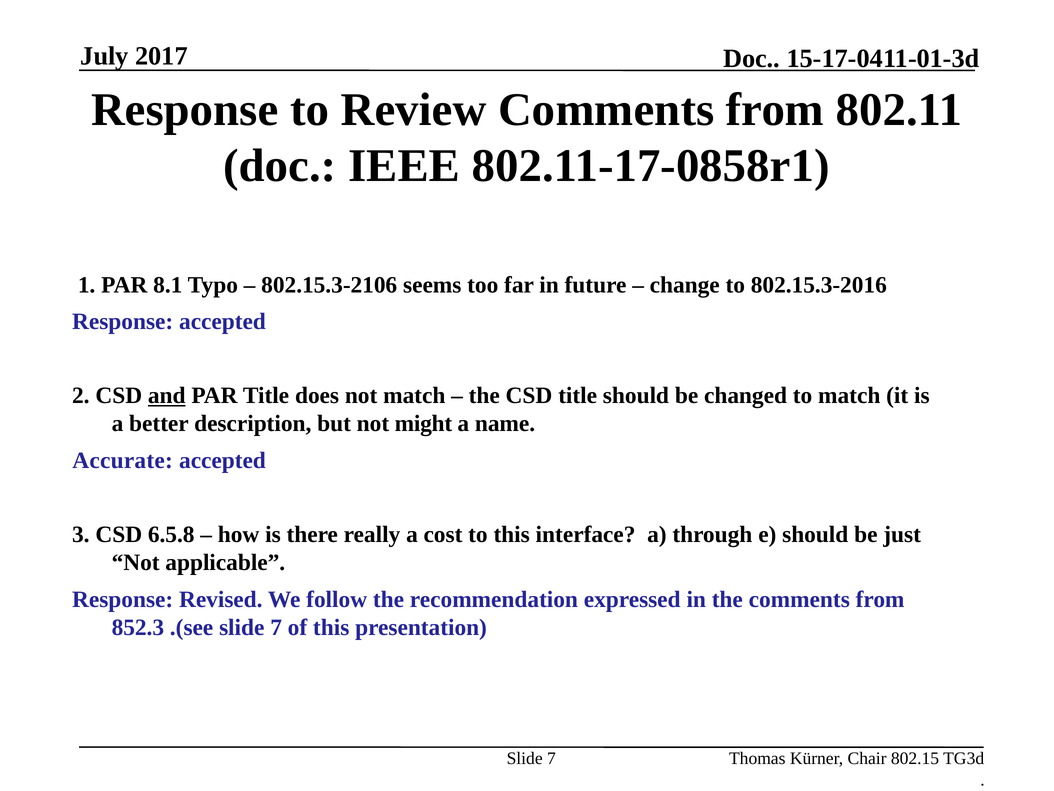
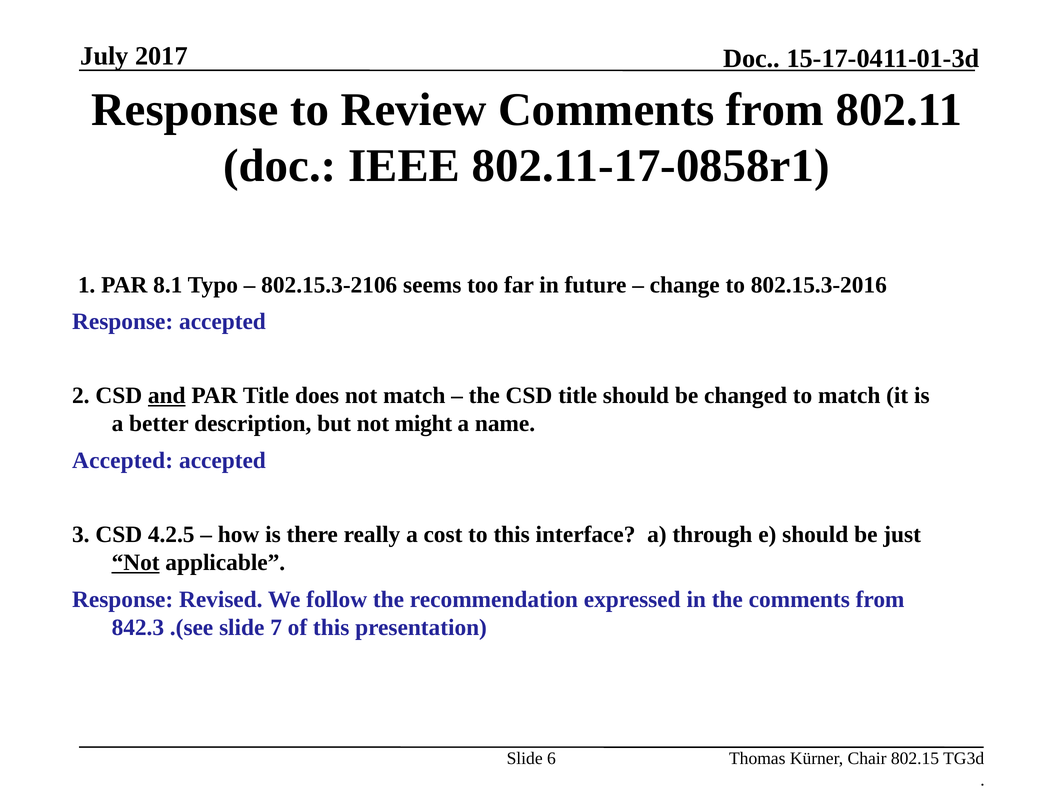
Accurate at (123, 460): Accurate -> Accepted
6.5.8: 6.5.8 -> 4.2.5
Not at (136, 562) underline: none -> present
852.3: 852.3 -> 842.3
7 at (551, 758): 7 -> 6
